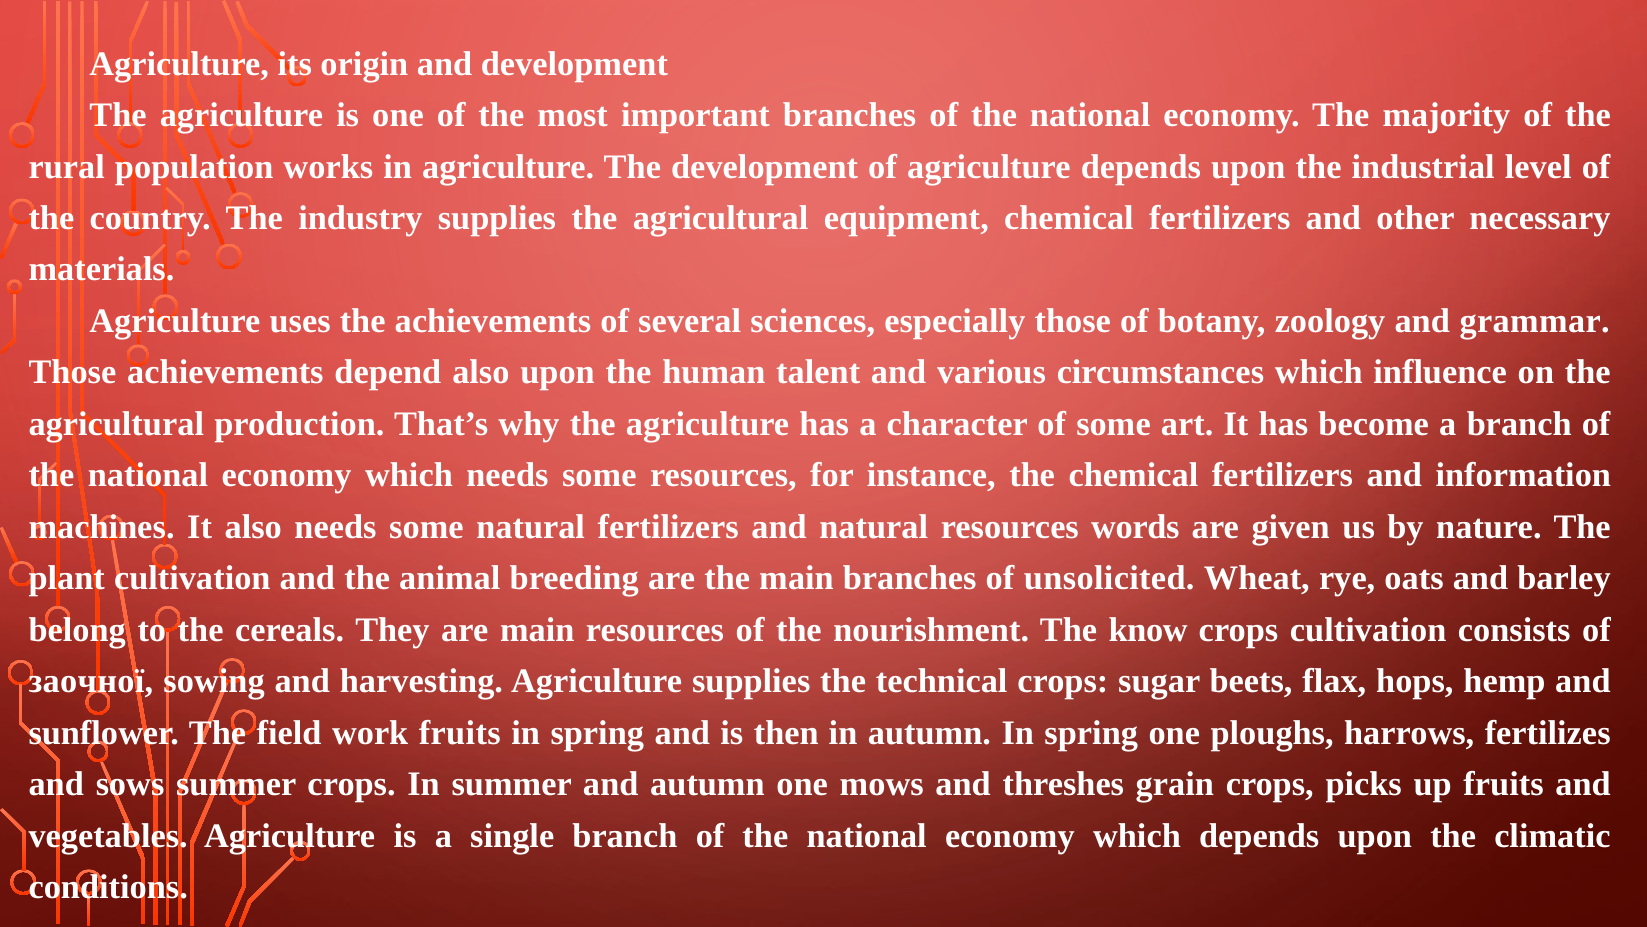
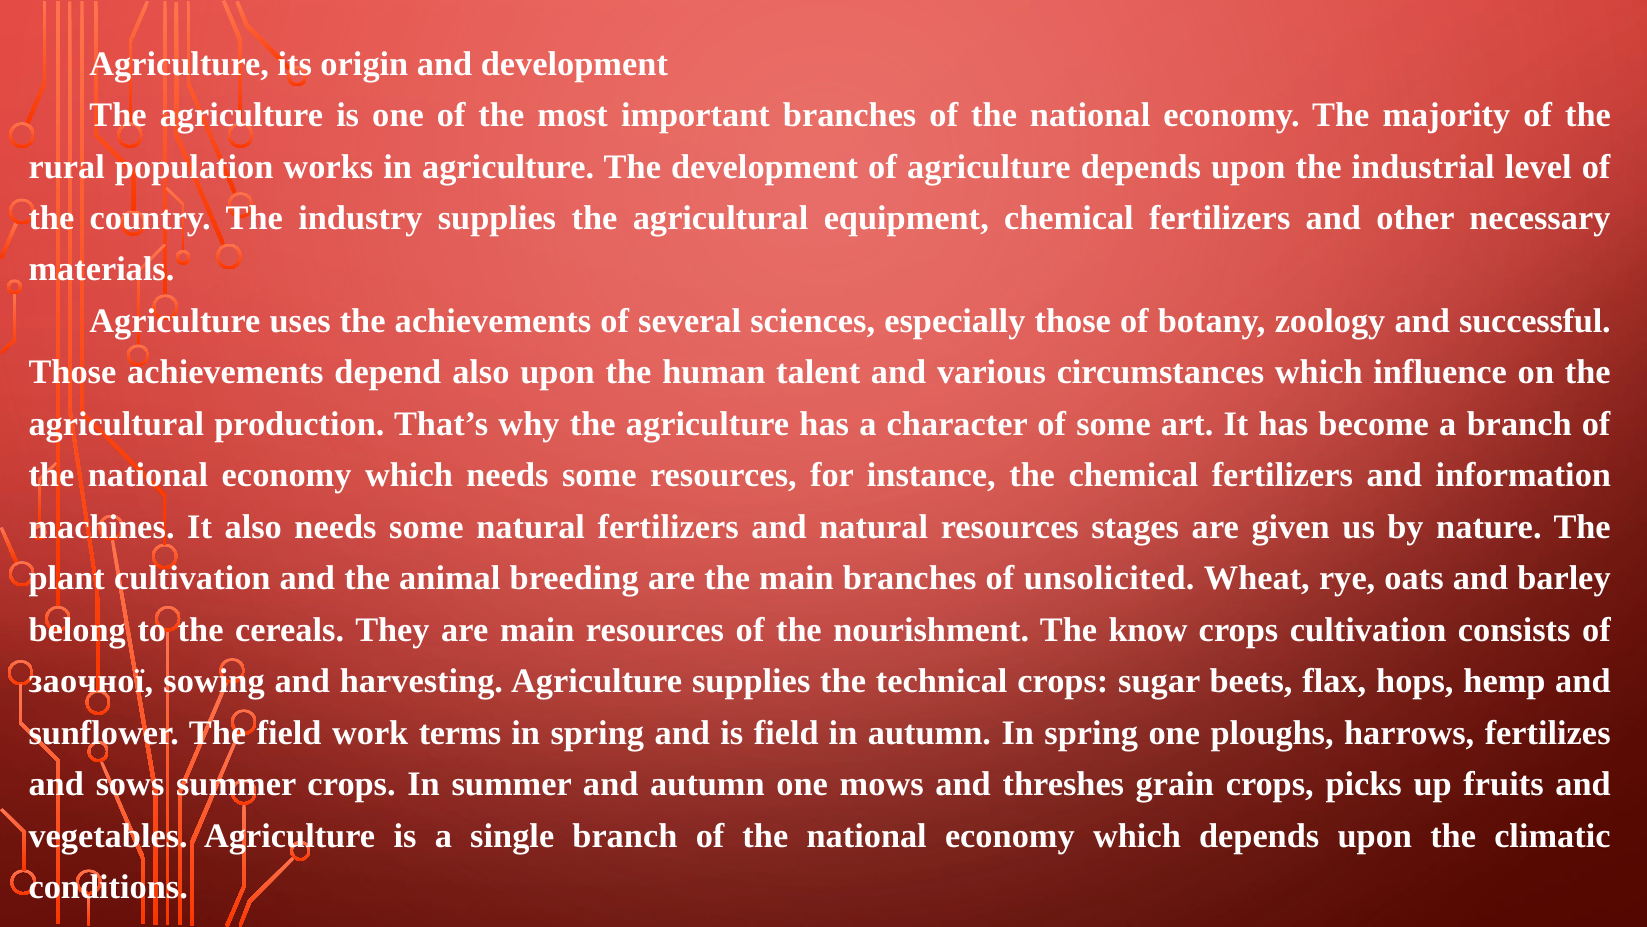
grammar: grammar -> successful
words: words -> stages
work fruits: fruits -> terms
is then: then -> field
